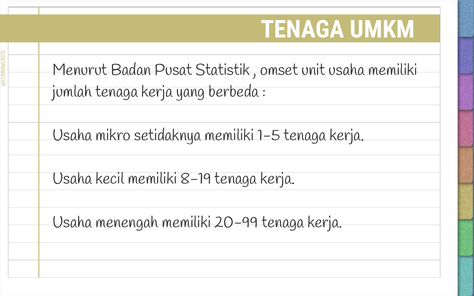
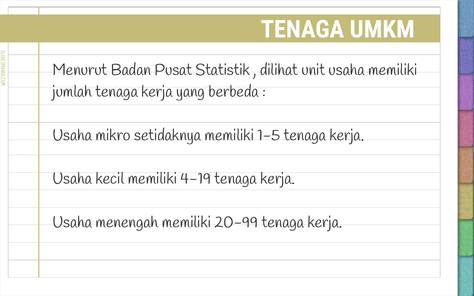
omset: omset -> dilihat
8-19: 8-19 -> 4-19
